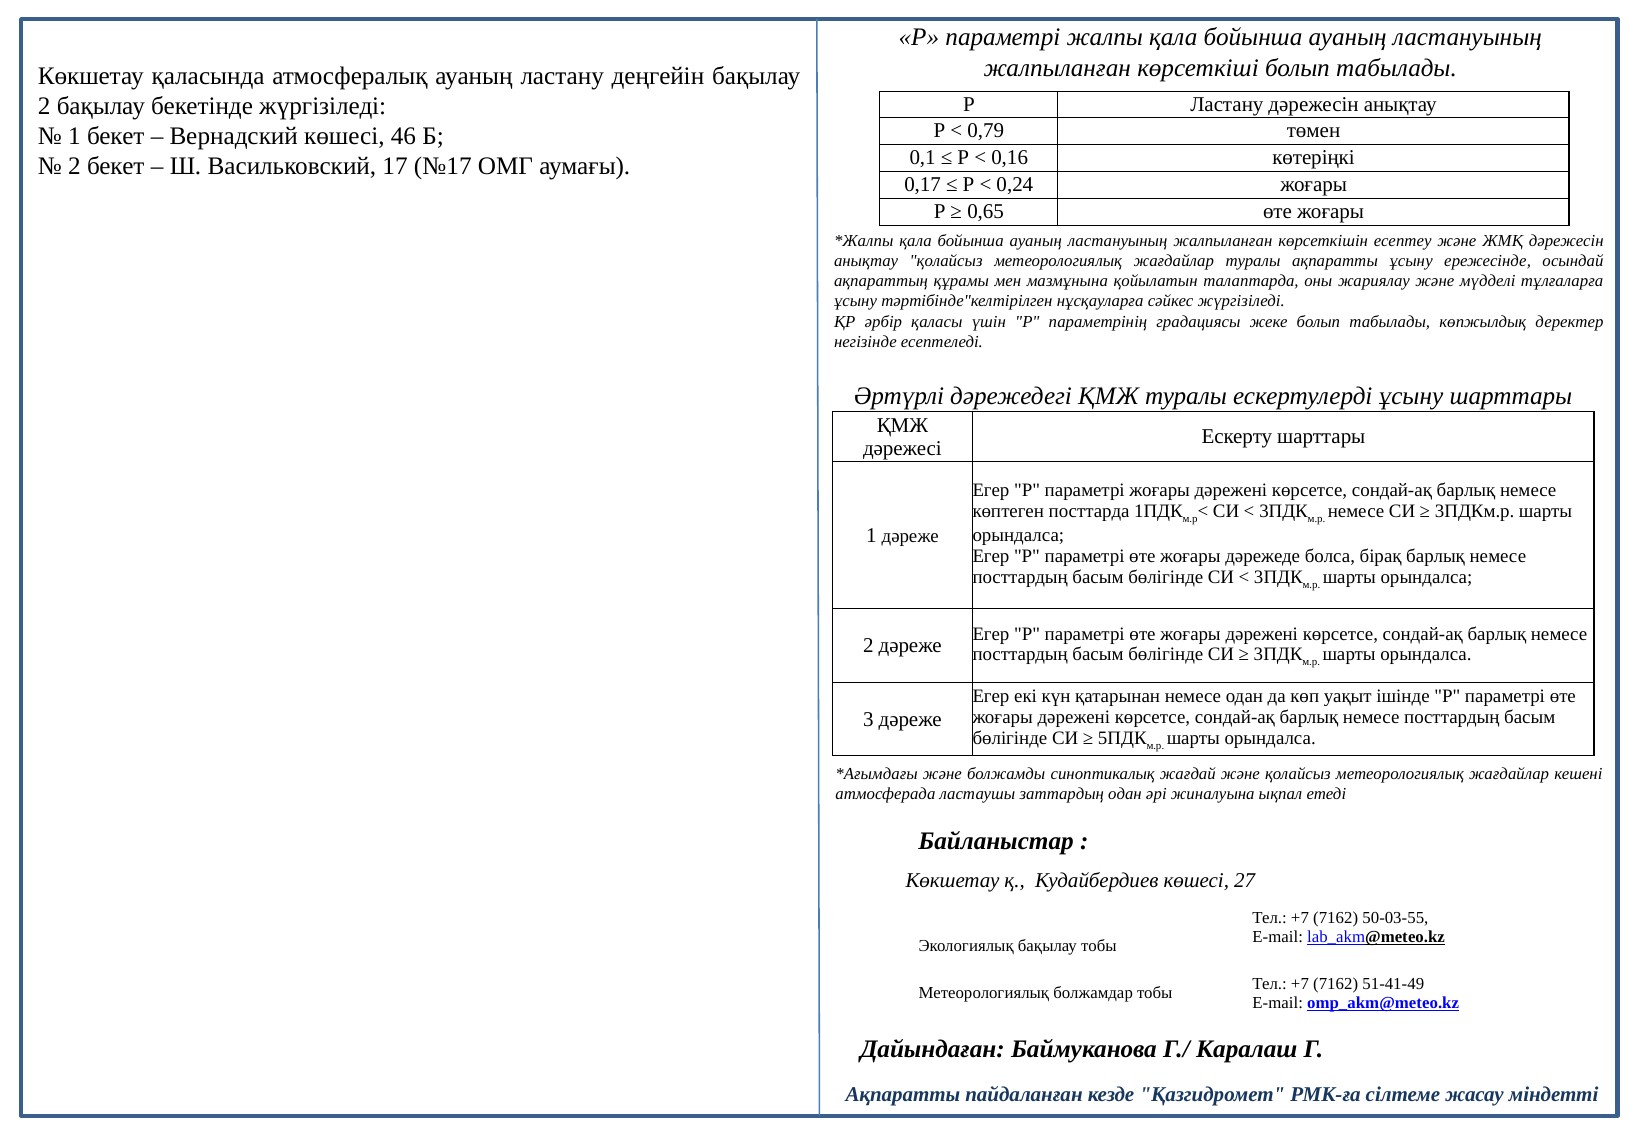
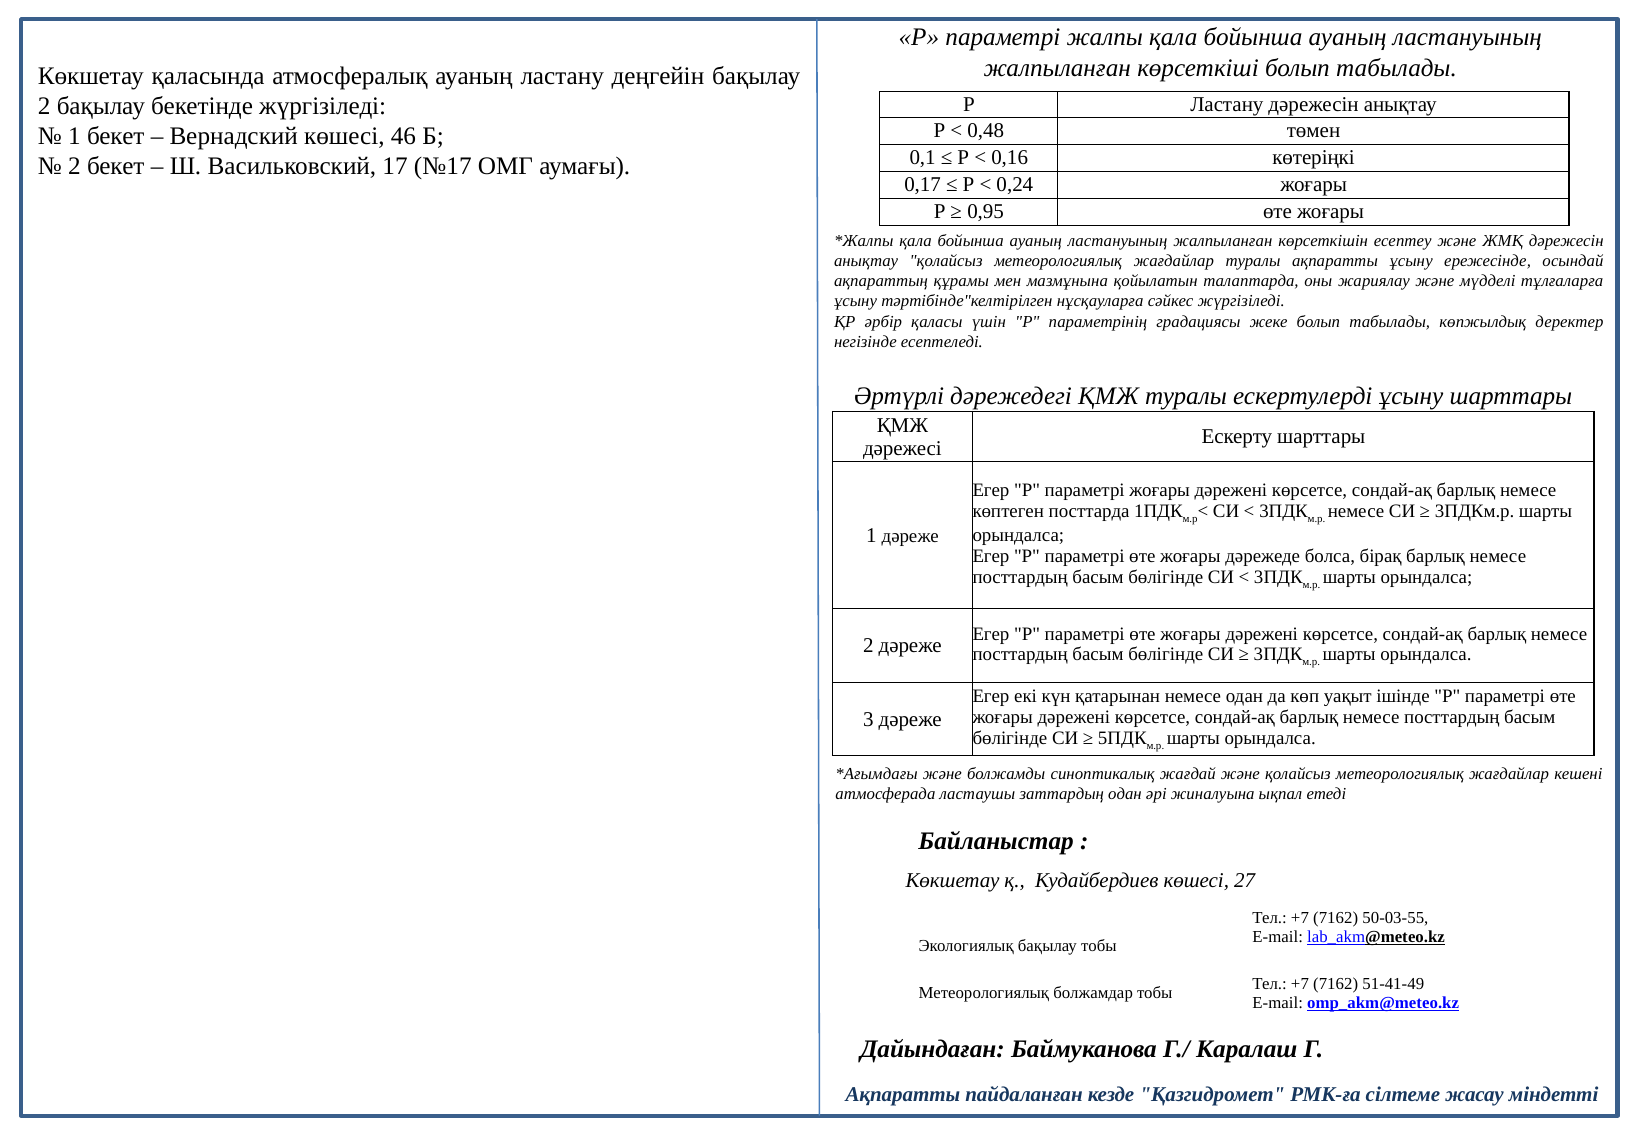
0,79: 0,79 -> 0,48
0,65: 0,65 -> 0,95
